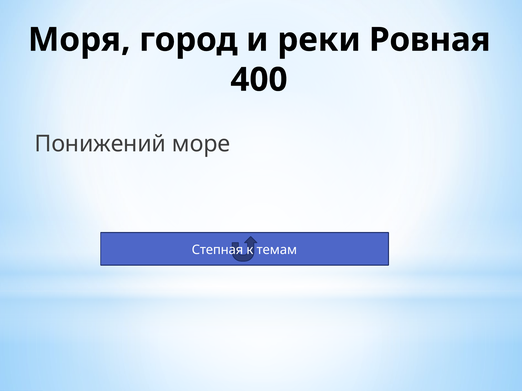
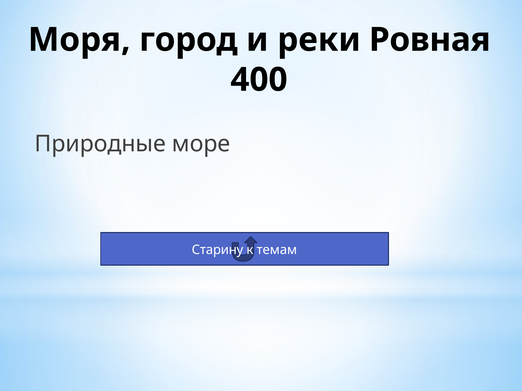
Понижений: Понижений -> Природные
Степная: Степная -> Старину
